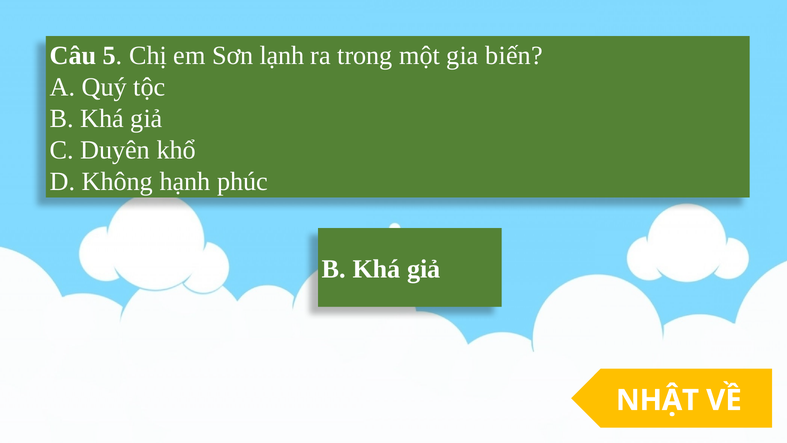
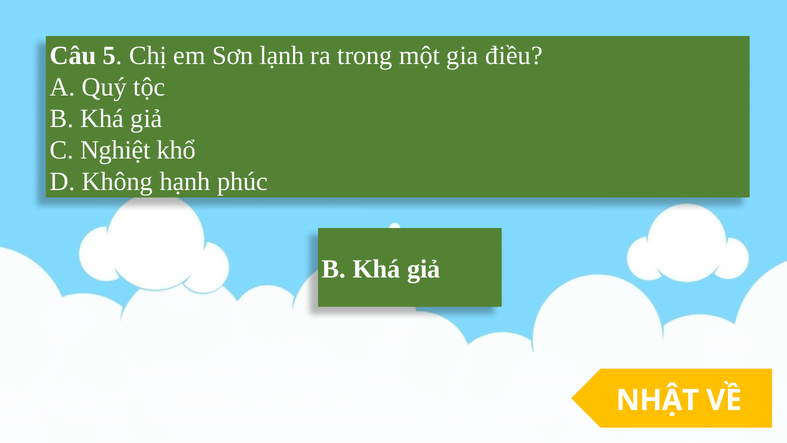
biến: biến -> điều
Duyên: Duyên -> Nghiệt
